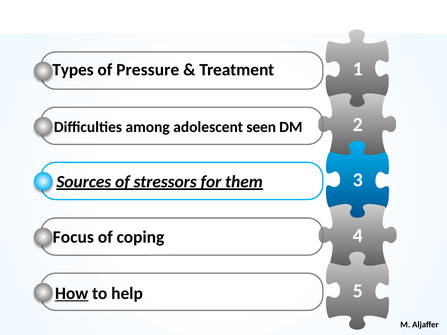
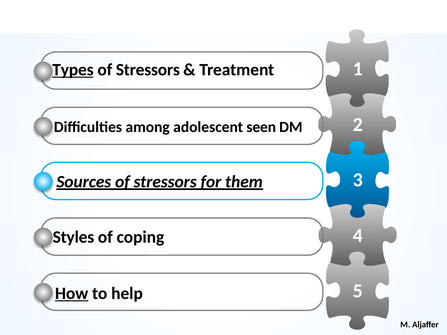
Types underline: none -> present
Pressure at (148, 70): Pressure -> Stressors
Focus: Focus -> Styles
